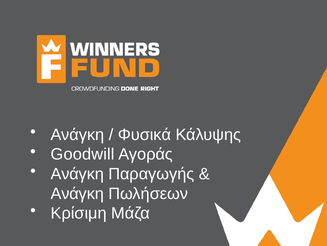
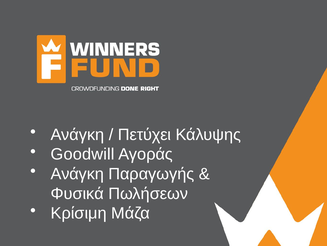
Φυσικά: Φυσικά -> Πετύχει
Ανάγκη at (77, 193): Ανάγκη -> Φυσικά
